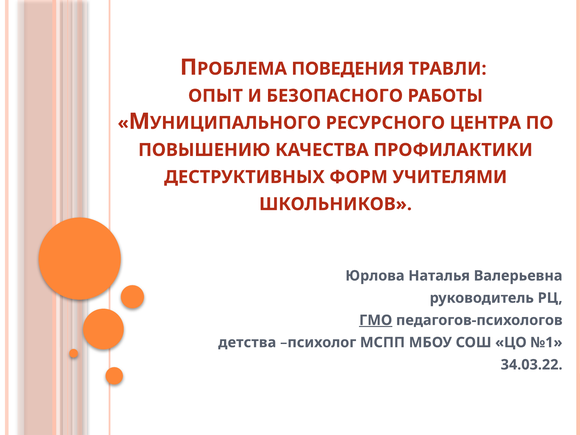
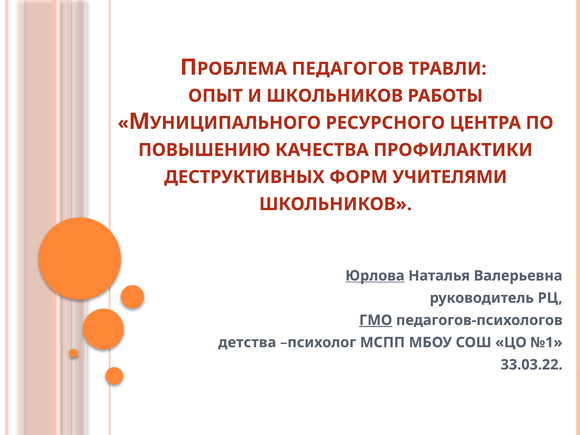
ПОВЕДЕНИЯ: ПОВЕДЕНИЯ -> ПЕДАГОГОВ
И БЕЗОПАСНОГО: БЕЗОПАСНОГО -> ШКОЛЬНИКОВ
Юрлова underline: none -> present
34.03.22: 34.03.22 -> 33.03.22
